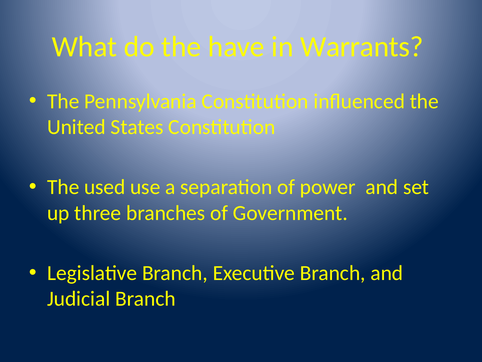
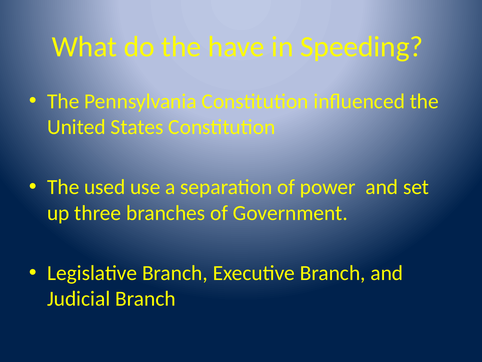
Warrants: Warrants -> Speeding
